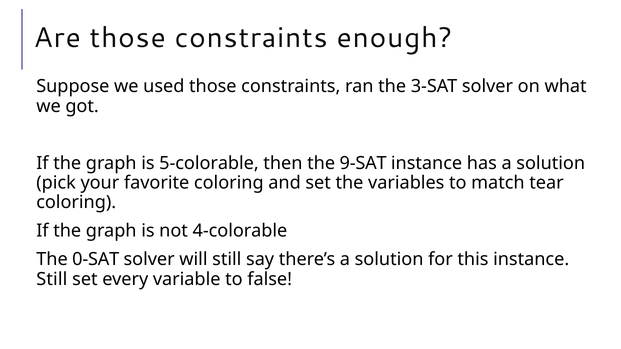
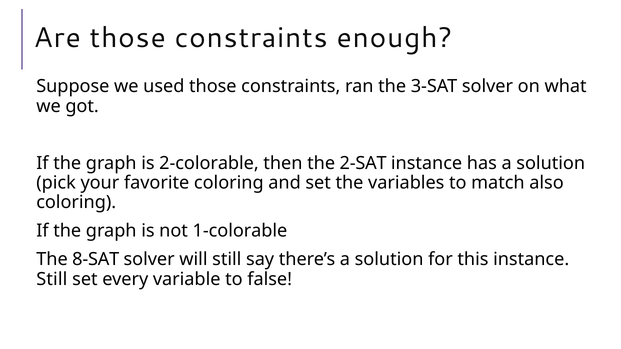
5-colorable: 5-colorable -> 2-colorable
9-SAT: 9-SAT -> 2-SAT
tear: tear -> also
4-colorable: 4-colorable -> 1-colorable
0-SAT: 0-SAT -> 8-SAT
